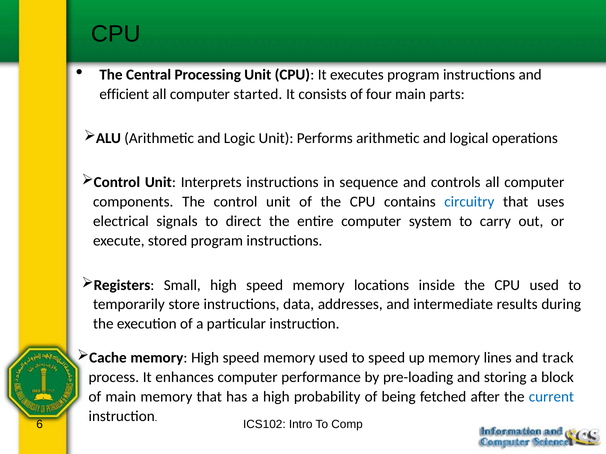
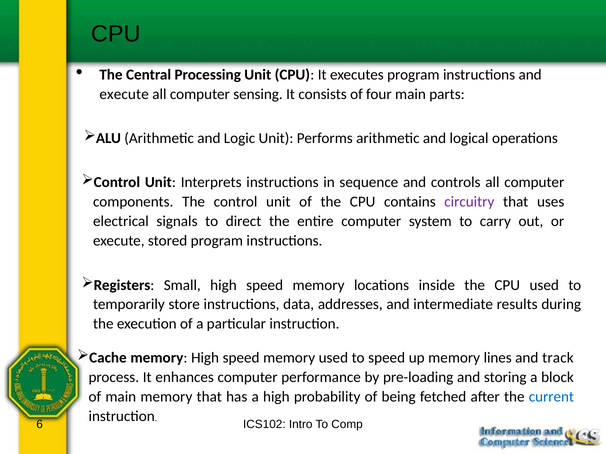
efficient at (124, 94): efficient -> execute
started: started -> sensing
circuitry colour: blue -> purple
